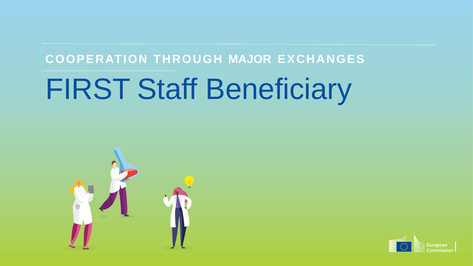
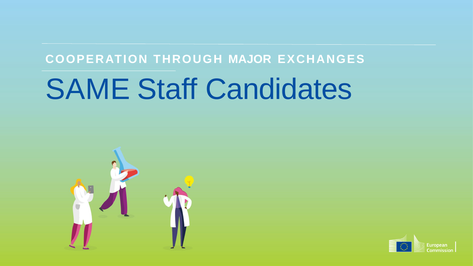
FIRST: FIRST -> SAME
Beneficiary: Beneficiary -> Candidates
